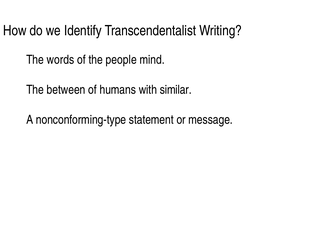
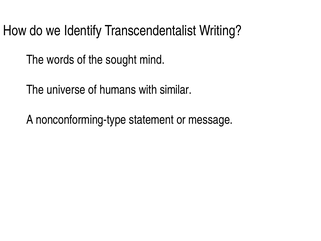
people: people -> sought
between: between -> universe
